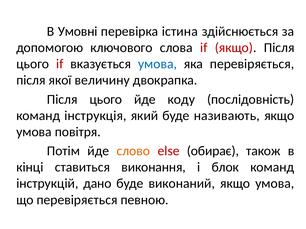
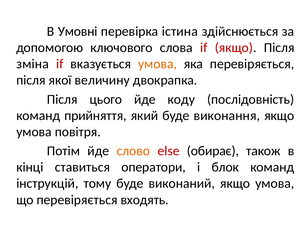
цього at (33, 64): цього -> зміна
умова at (158, 64) colour: blue -> orange
інструкція: інструкція -> прийняття
називають: називають -> виконання
виконання: виконання -> оператори
дано: дано -> тому
певною: певною -> входять
